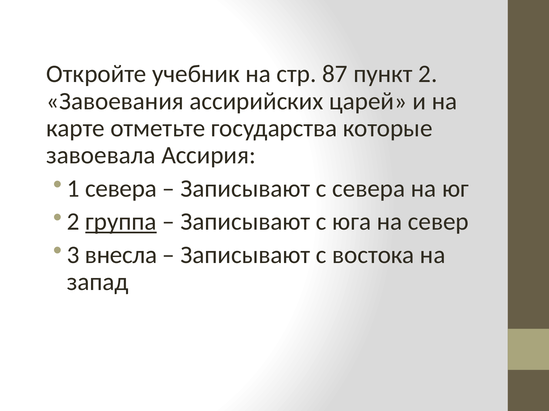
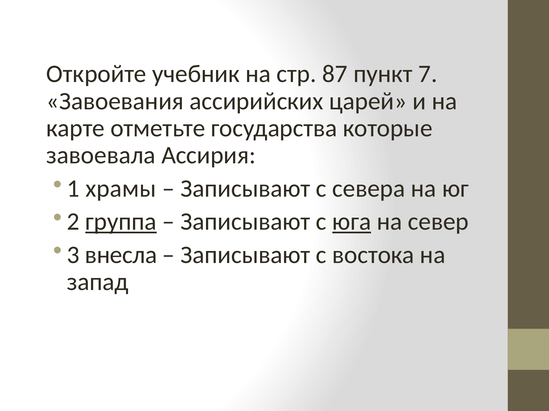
пункт 2: 2 -> 7
1 севера: севера -> храмы
юга underline: none -> present
